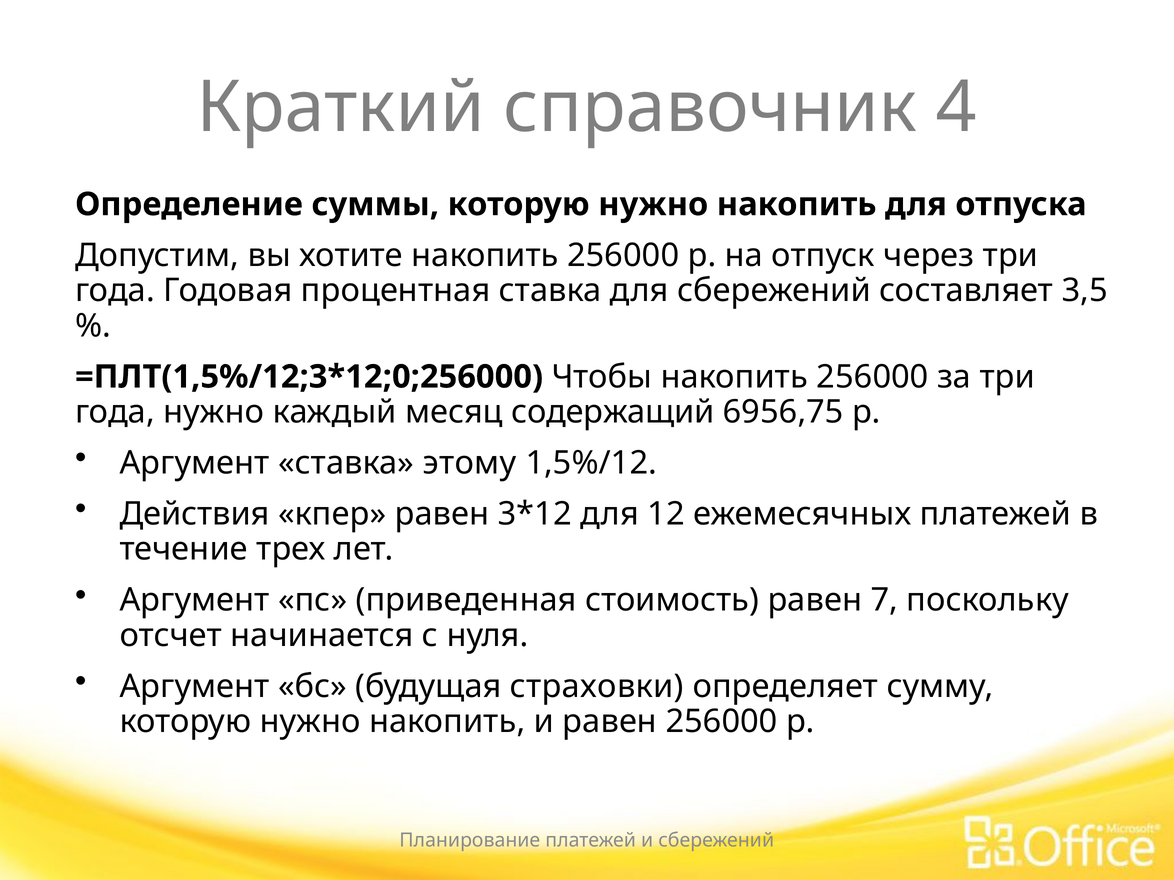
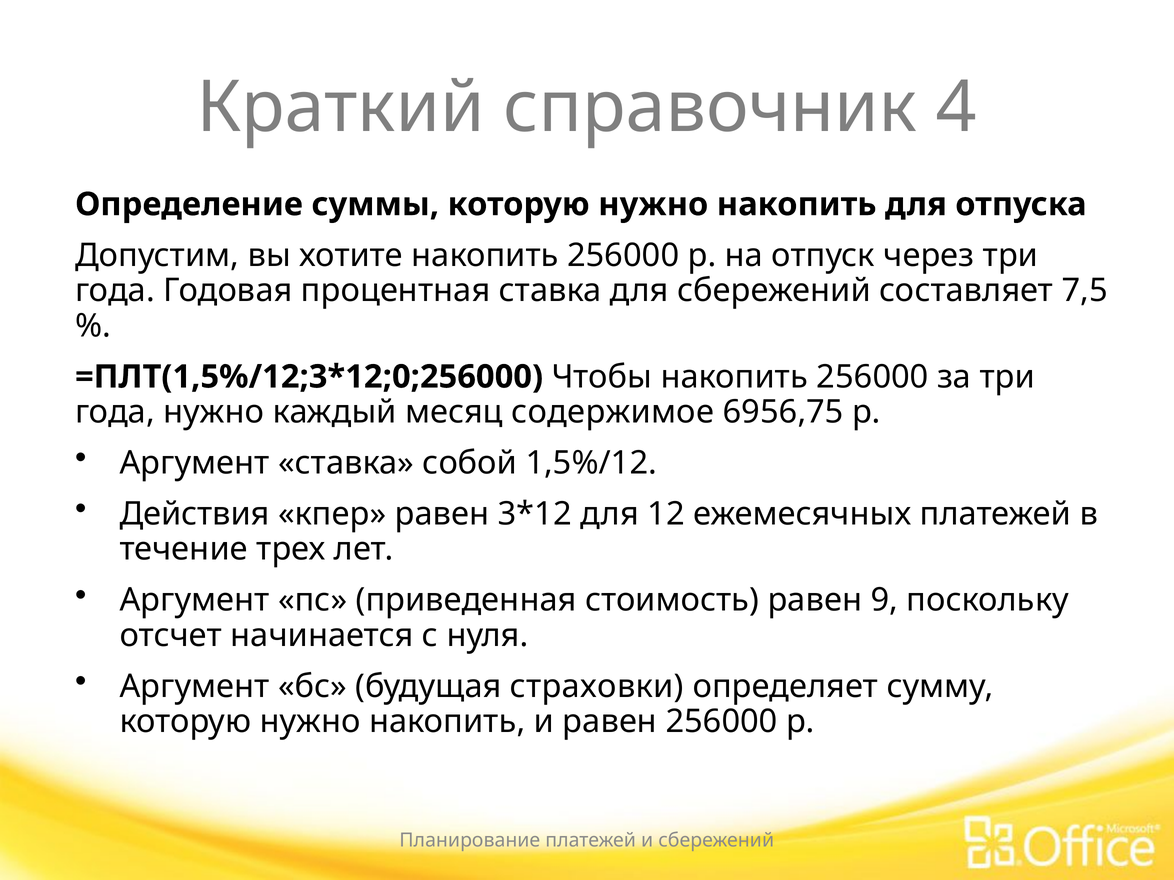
3,5: 3,5 -> 7,5
содержащий: содержащий -> содержимое
этому: этому -> собой
7: 7 -> 9
